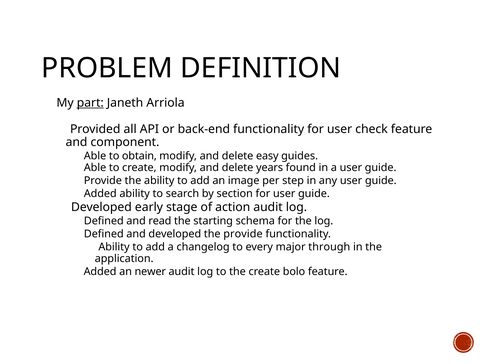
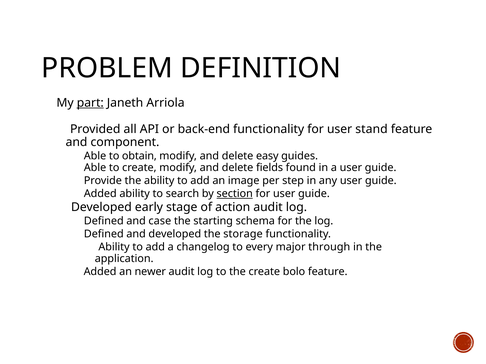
check: check -> stand
years: years -> fields
section underline: none -> present
read: read -> case
provide: provide -> storage
